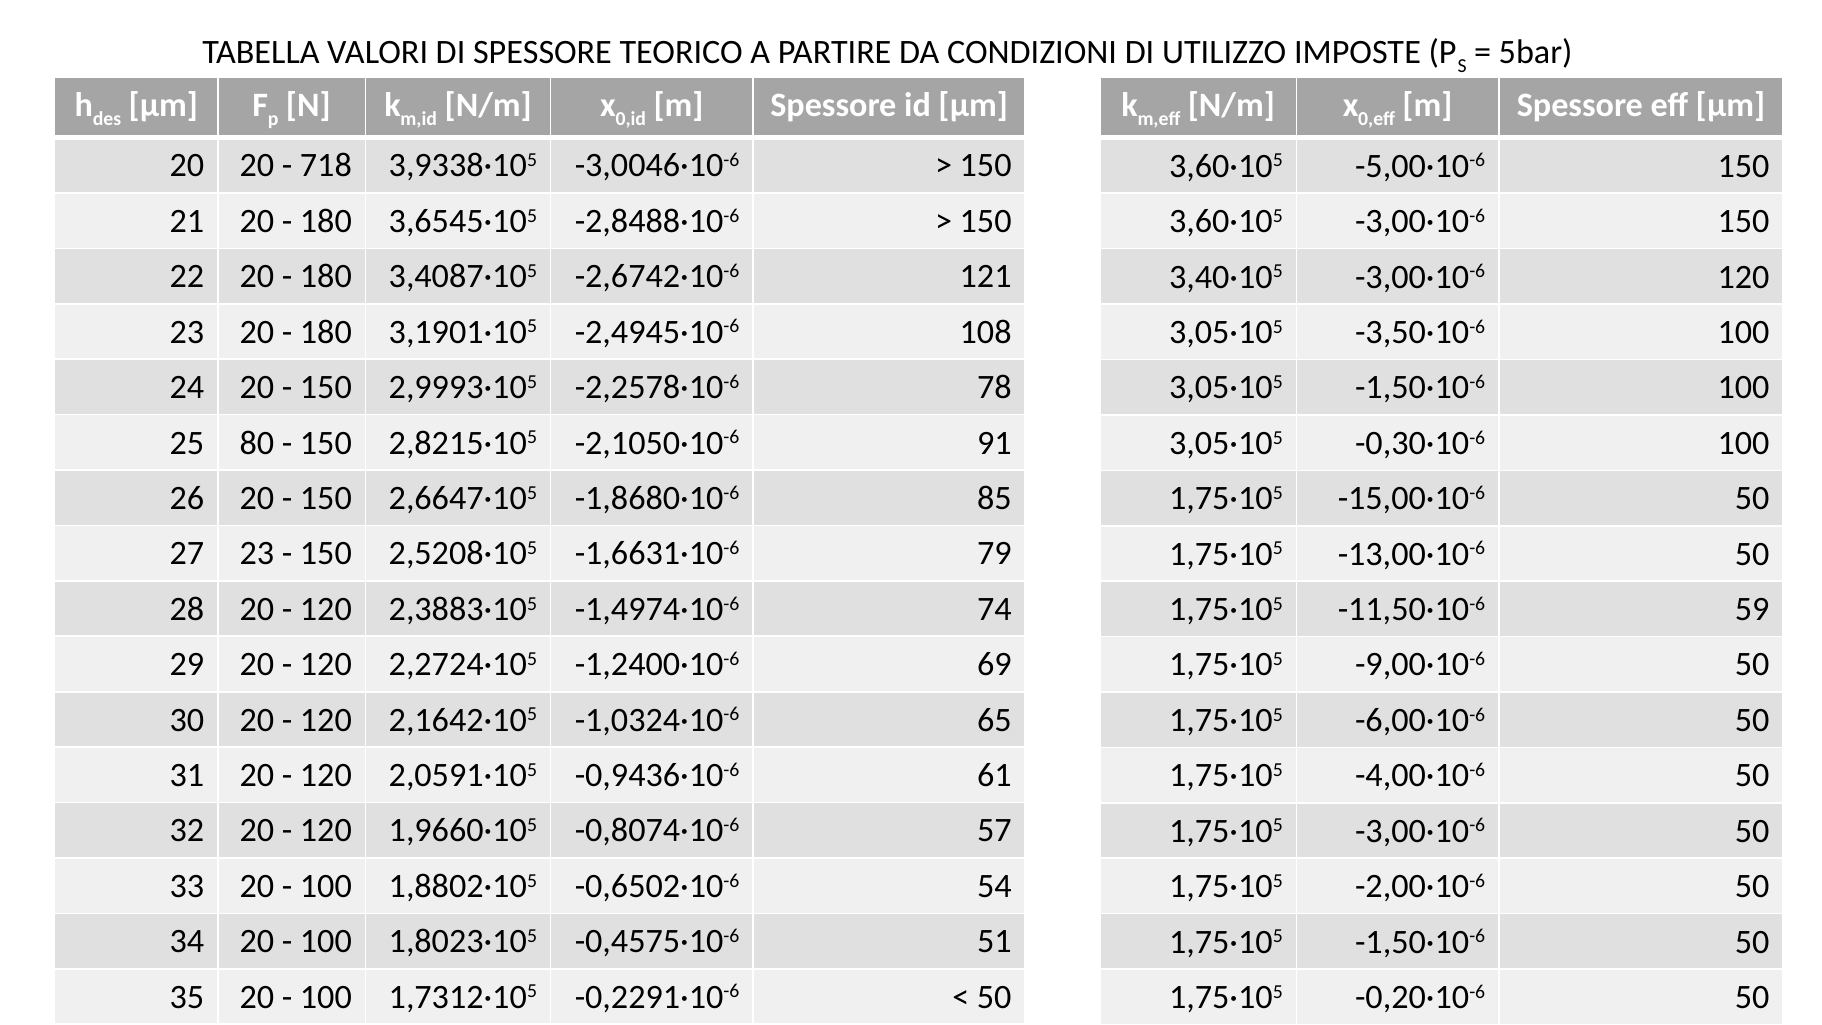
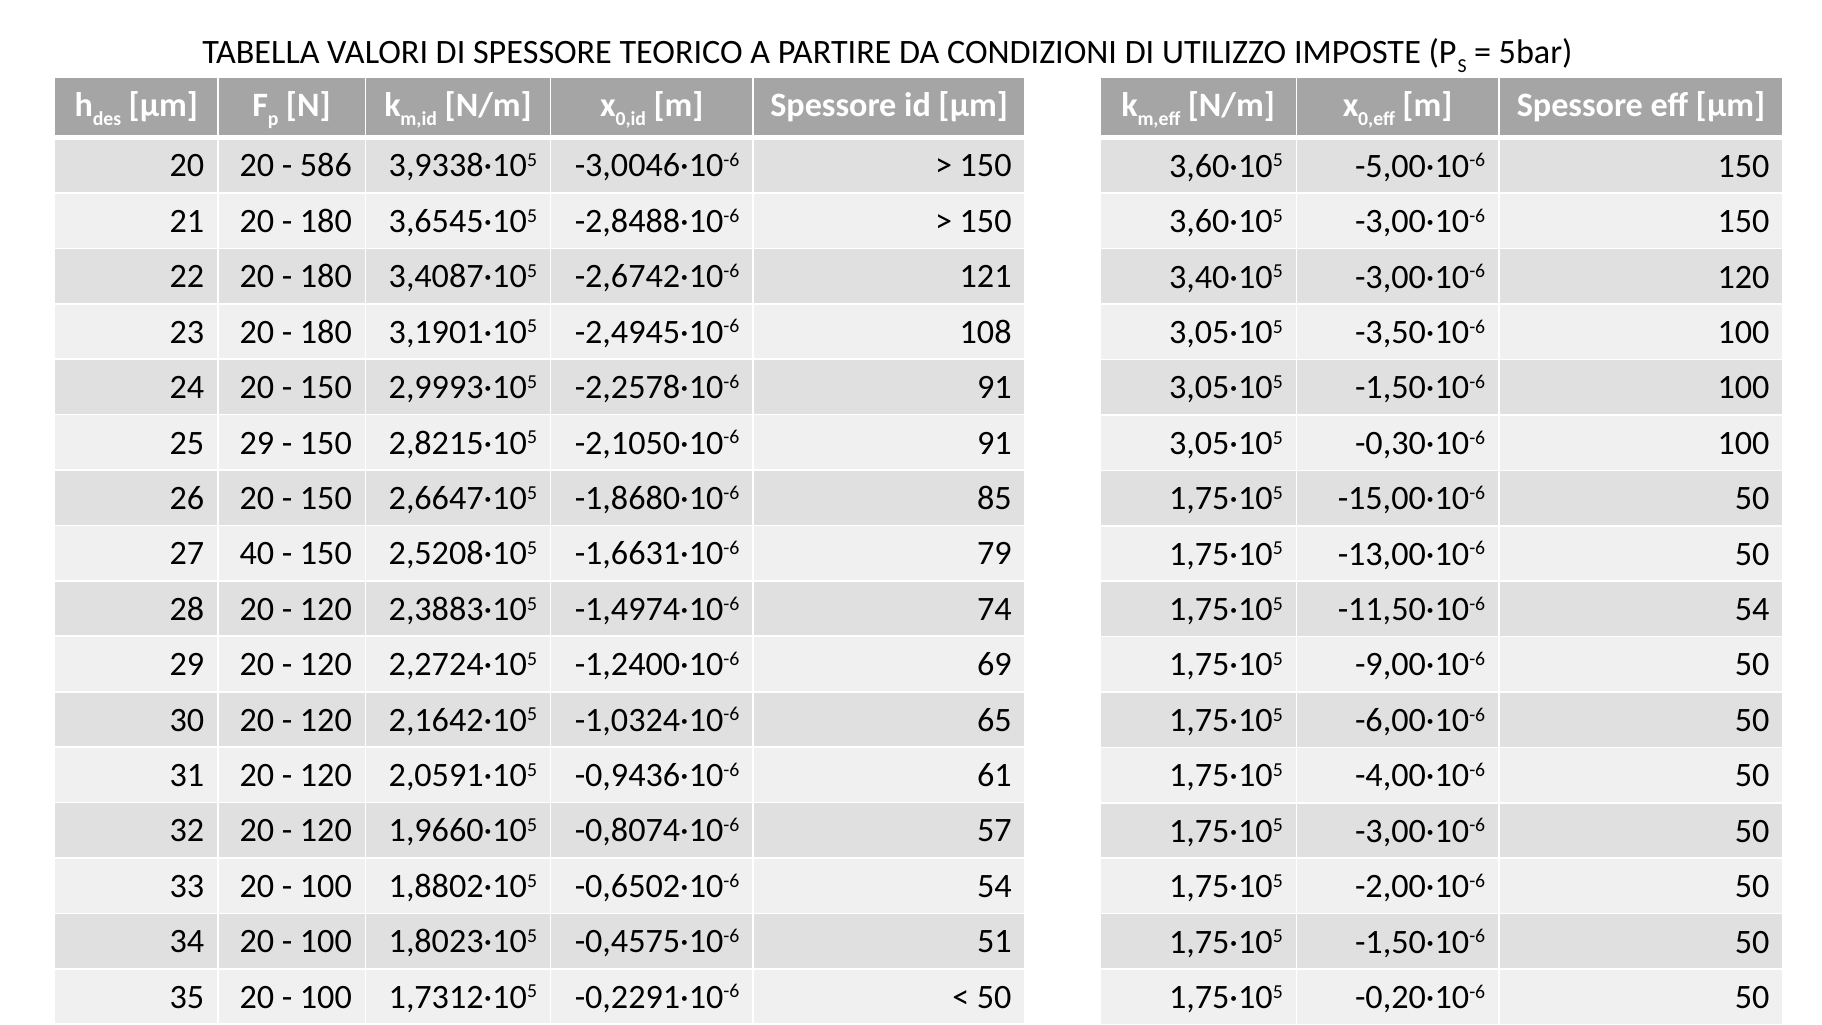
718: 718 -> 586
-2,2578·10-6 78: 78 -> 91
25 80: 80 -> 29
27 23: 23 -> 40
-11,50·10-6 59: 59 -> 54
